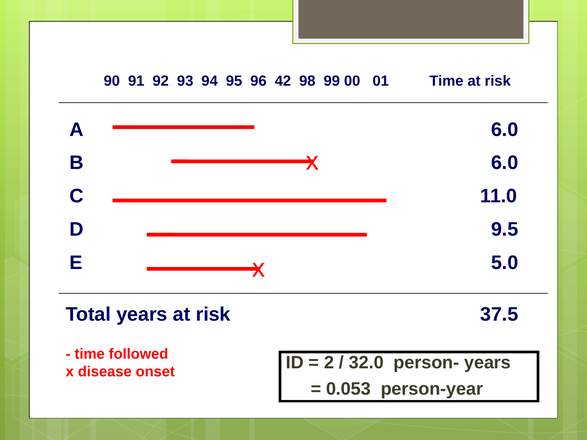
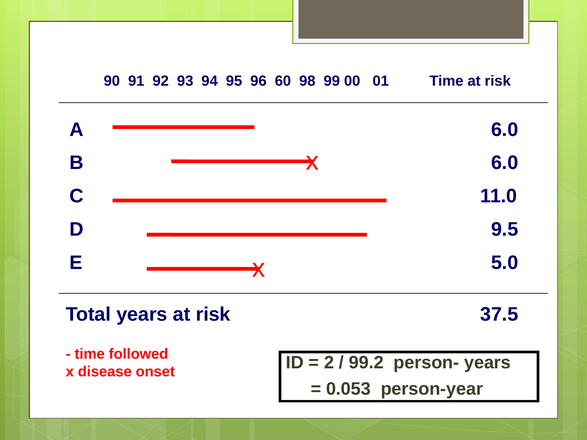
42: 42 -> 60
32.0: 32.0 -> 99.2
